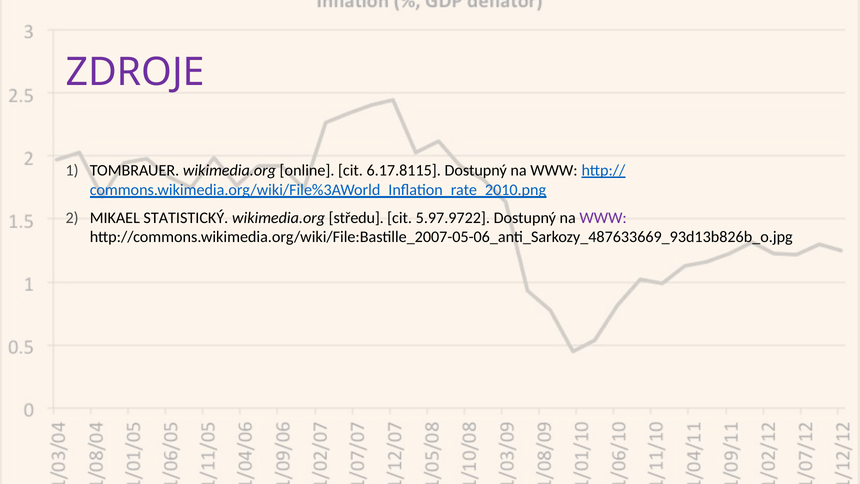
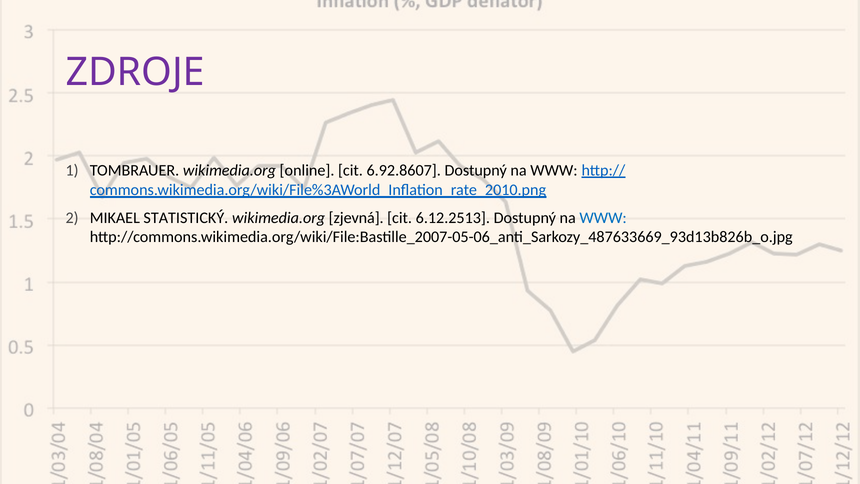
6.17.8115: 6.17.8115 -> 6.92.8607
středu: středu -> zjevná
5.97.9722: 5.97.9722 -> 6.12.2513
WWW at (603, 218) colour: purple -> blue
